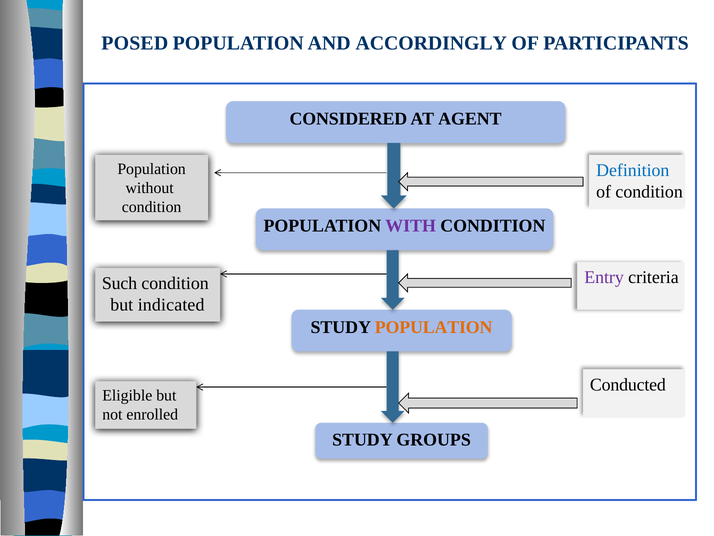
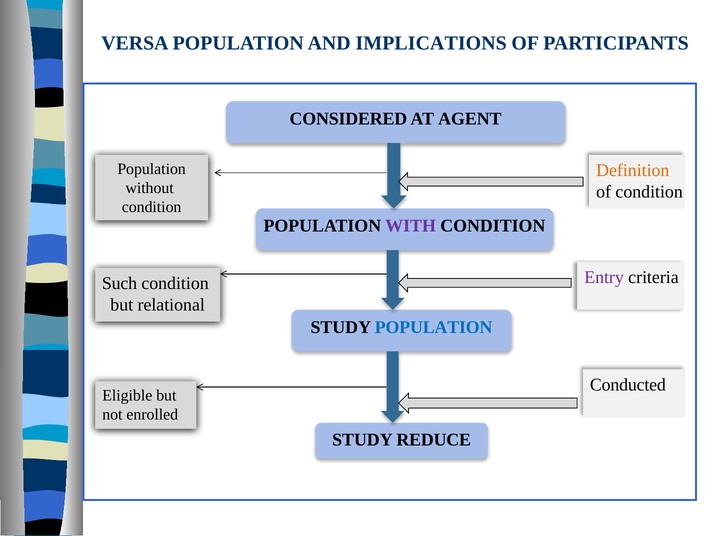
POSED: POSED -> VERSA
ACCORDINGLY: ACCORDINGLY -> IMPLICATIONS
Definition colour: blue -> orange
indicated: indicated -> relational
POPULATION at (434, 327) colour: orange -> blue
GROUPS: GROUPS -> REDUCE
